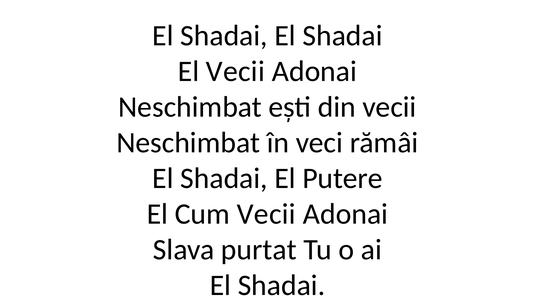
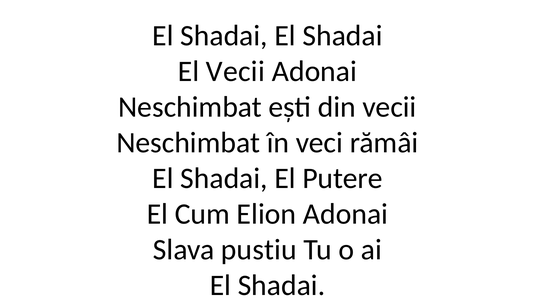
Cum Vecii: Vecii -> Elion
purtat: purtat -> pustiu
